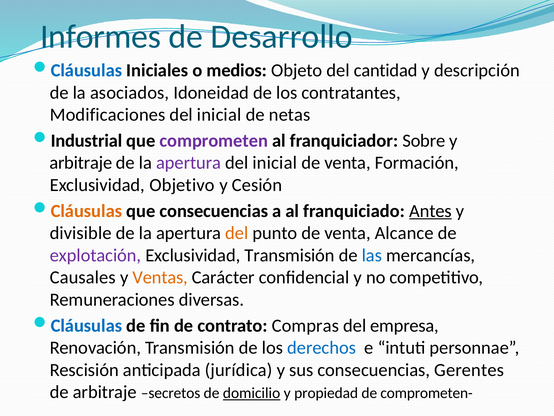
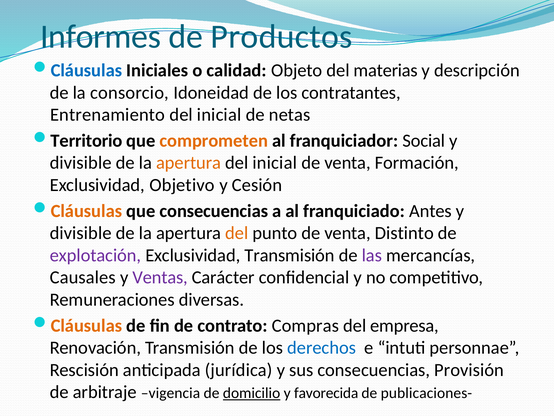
Desarrollo: Desarrollo -> Productos
medios: medios -> calidad
cantidad: cantidad -> materias
asociados: asociados -> consorcio
Modificaciones: Modificaciones -> Entrenamiento
Industrial: Industrial -> Territorio
comprometen colour: purple -> orange
Sobre: Sobre -> Social
arbitraje at (81, 163): arbitraje -> divisible
apertura at (189, 163) colour: purple -> orange
Antes underline: present -> none
Alcance: Alcance -> Distinto
las colour: blue -> purple
Ventas colour: orange -> purple
Cláusulas at (86, 325) colour: blue -> orange
Gerentes: Gerentes -> Provisión
secretos: secretos -> vigencia
propiedad: propiedad -> favorecida
comprometen-: comprometen- -> publicaciones-
